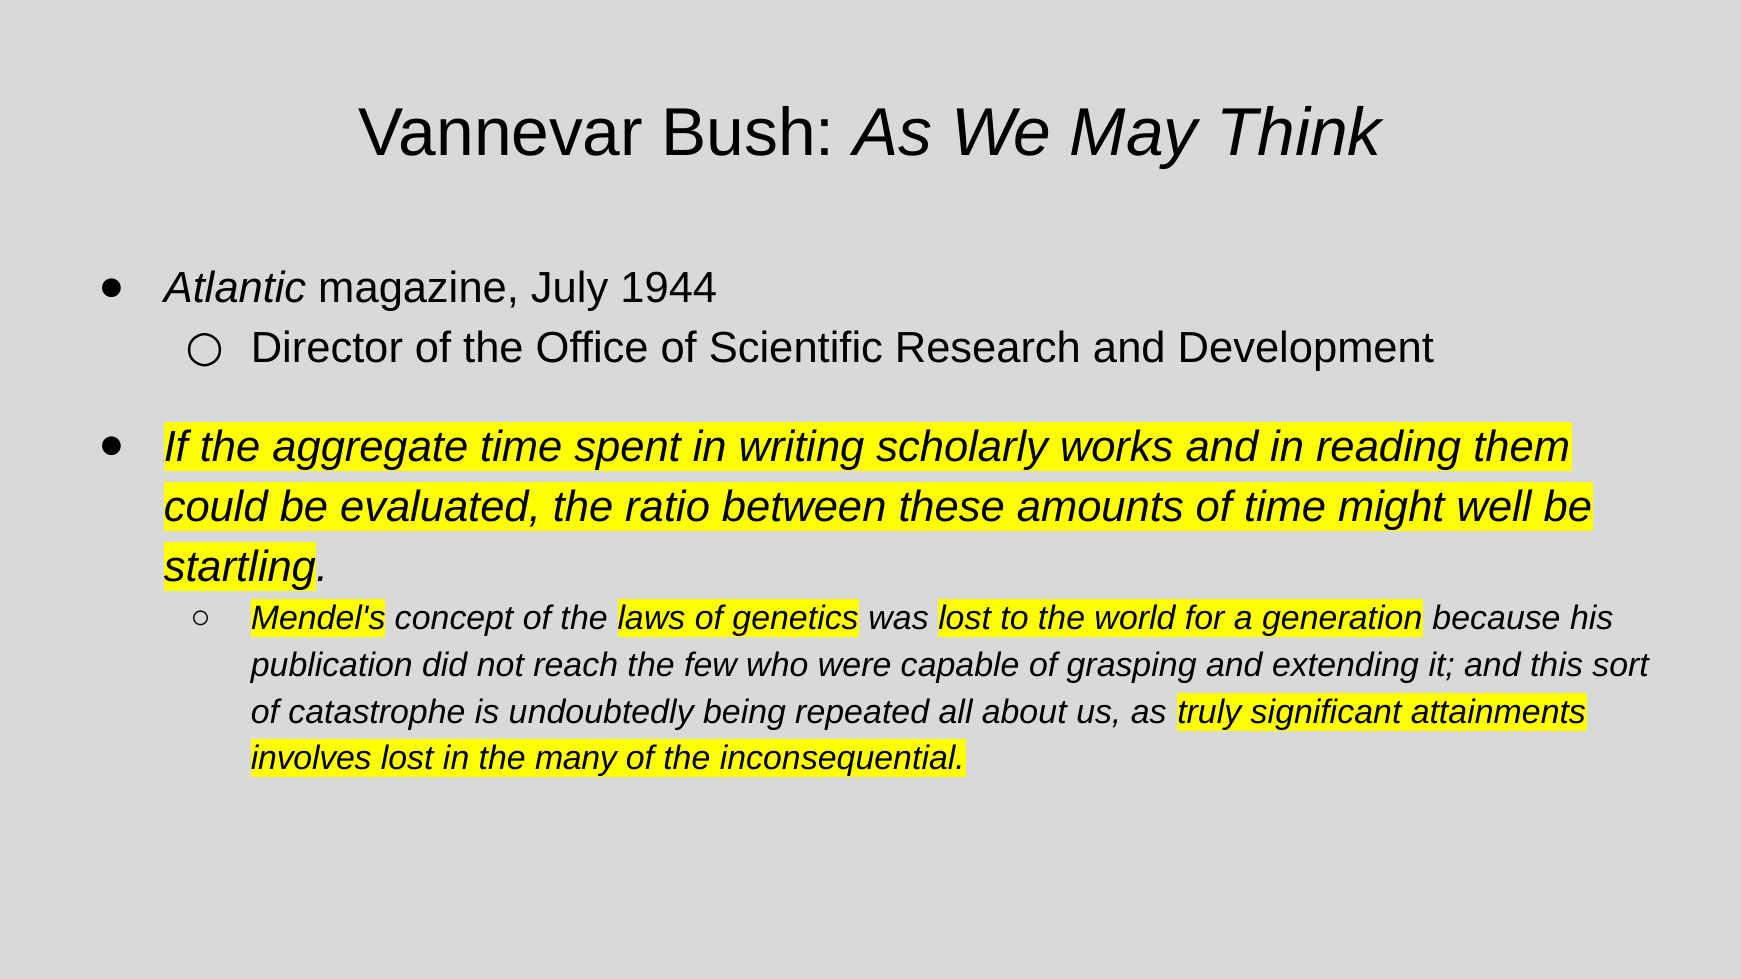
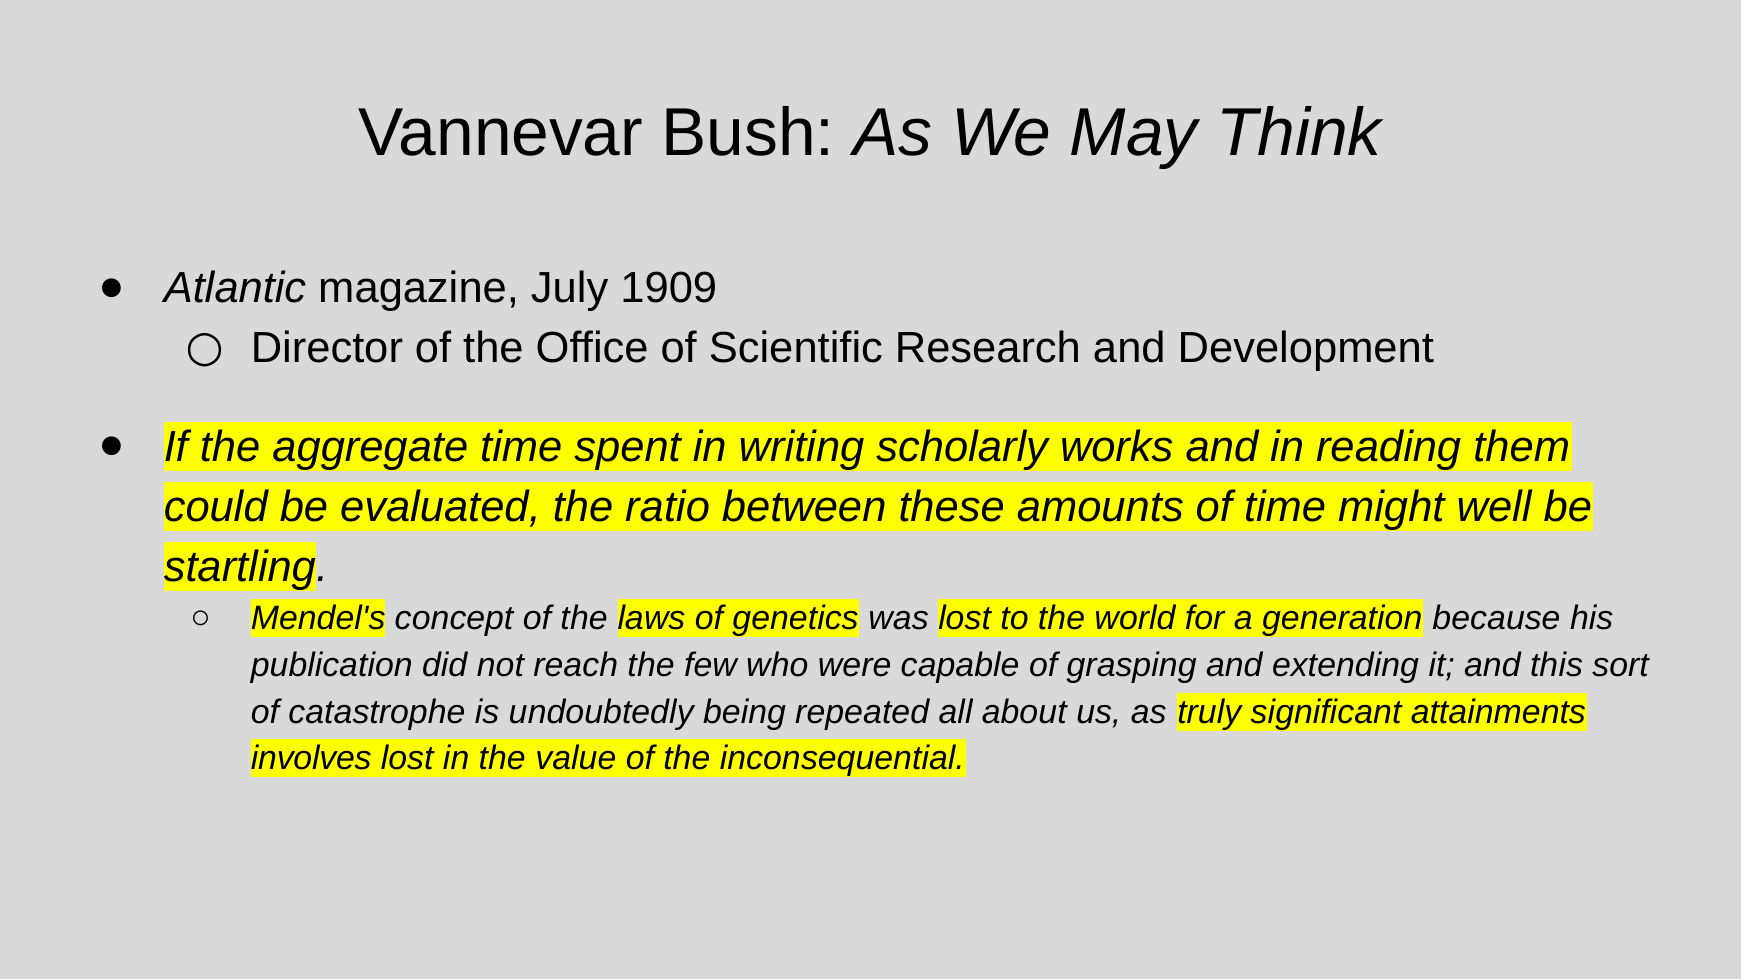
1944: 1944 -> 1909
many: many -> value
